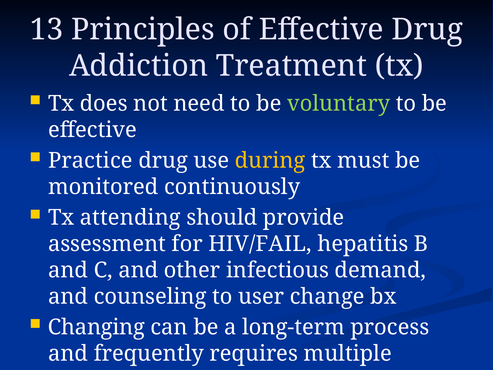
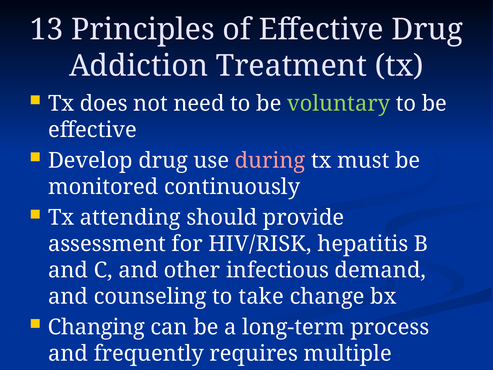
Practice: Practice -> Develop
during colour: yellow -> pink
HIV/FAIL: HIV/FAIL -> HIV/RISK
user: user -> take
